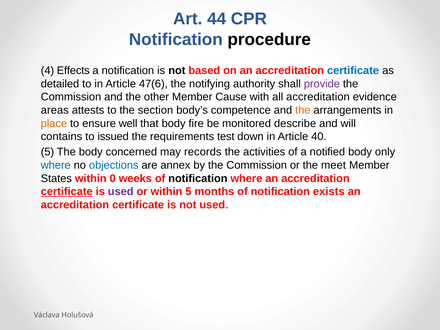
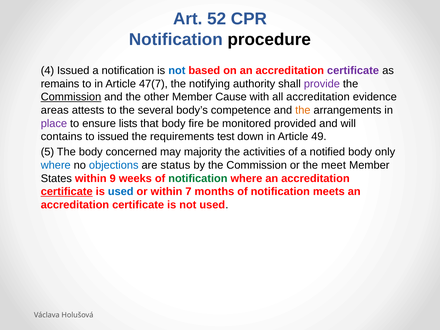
44: 44 -> 52
4 Effects: Effects -> Issued
not at (177, 71) colour: black -> blue
certificate at (353, 71) colour: blue -> purple
detailed: detailed -> remains
47(6: 47(6 -> 47(7
Commission at (71, 97) underline: none -> present
section: section -> several
place colour: orange -> purple
well: well -> lists
describe: describe -> provided
40: 40 -> 49
records: records -> majority
annex: annex -> status
0: 0 -> 9
notification at (198, 178) colour: black -> green
used at (121, 192) colour: purple -> blue
within 5: 5 -> 7
exists: exists -> meets
